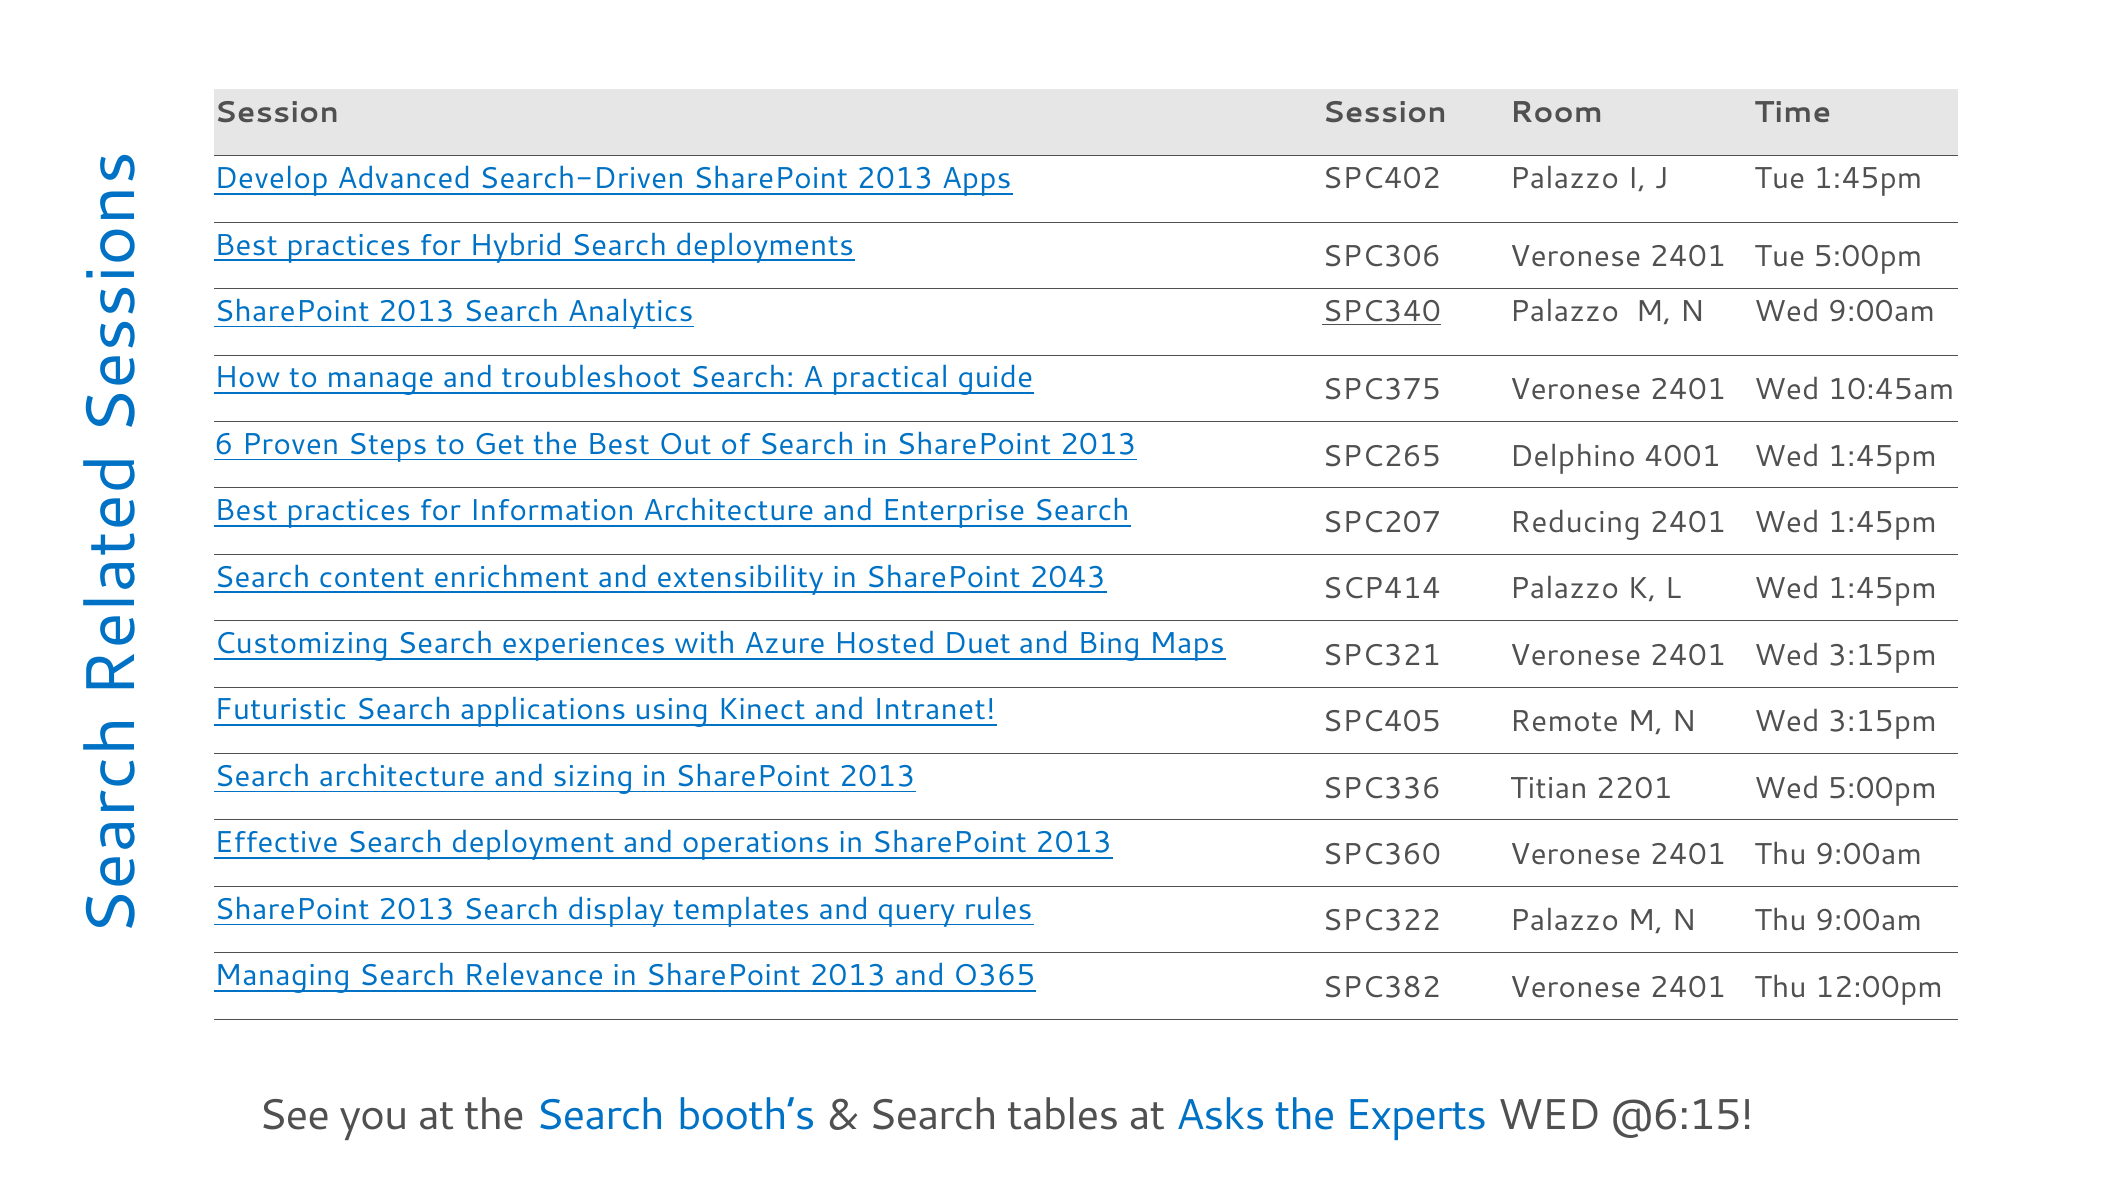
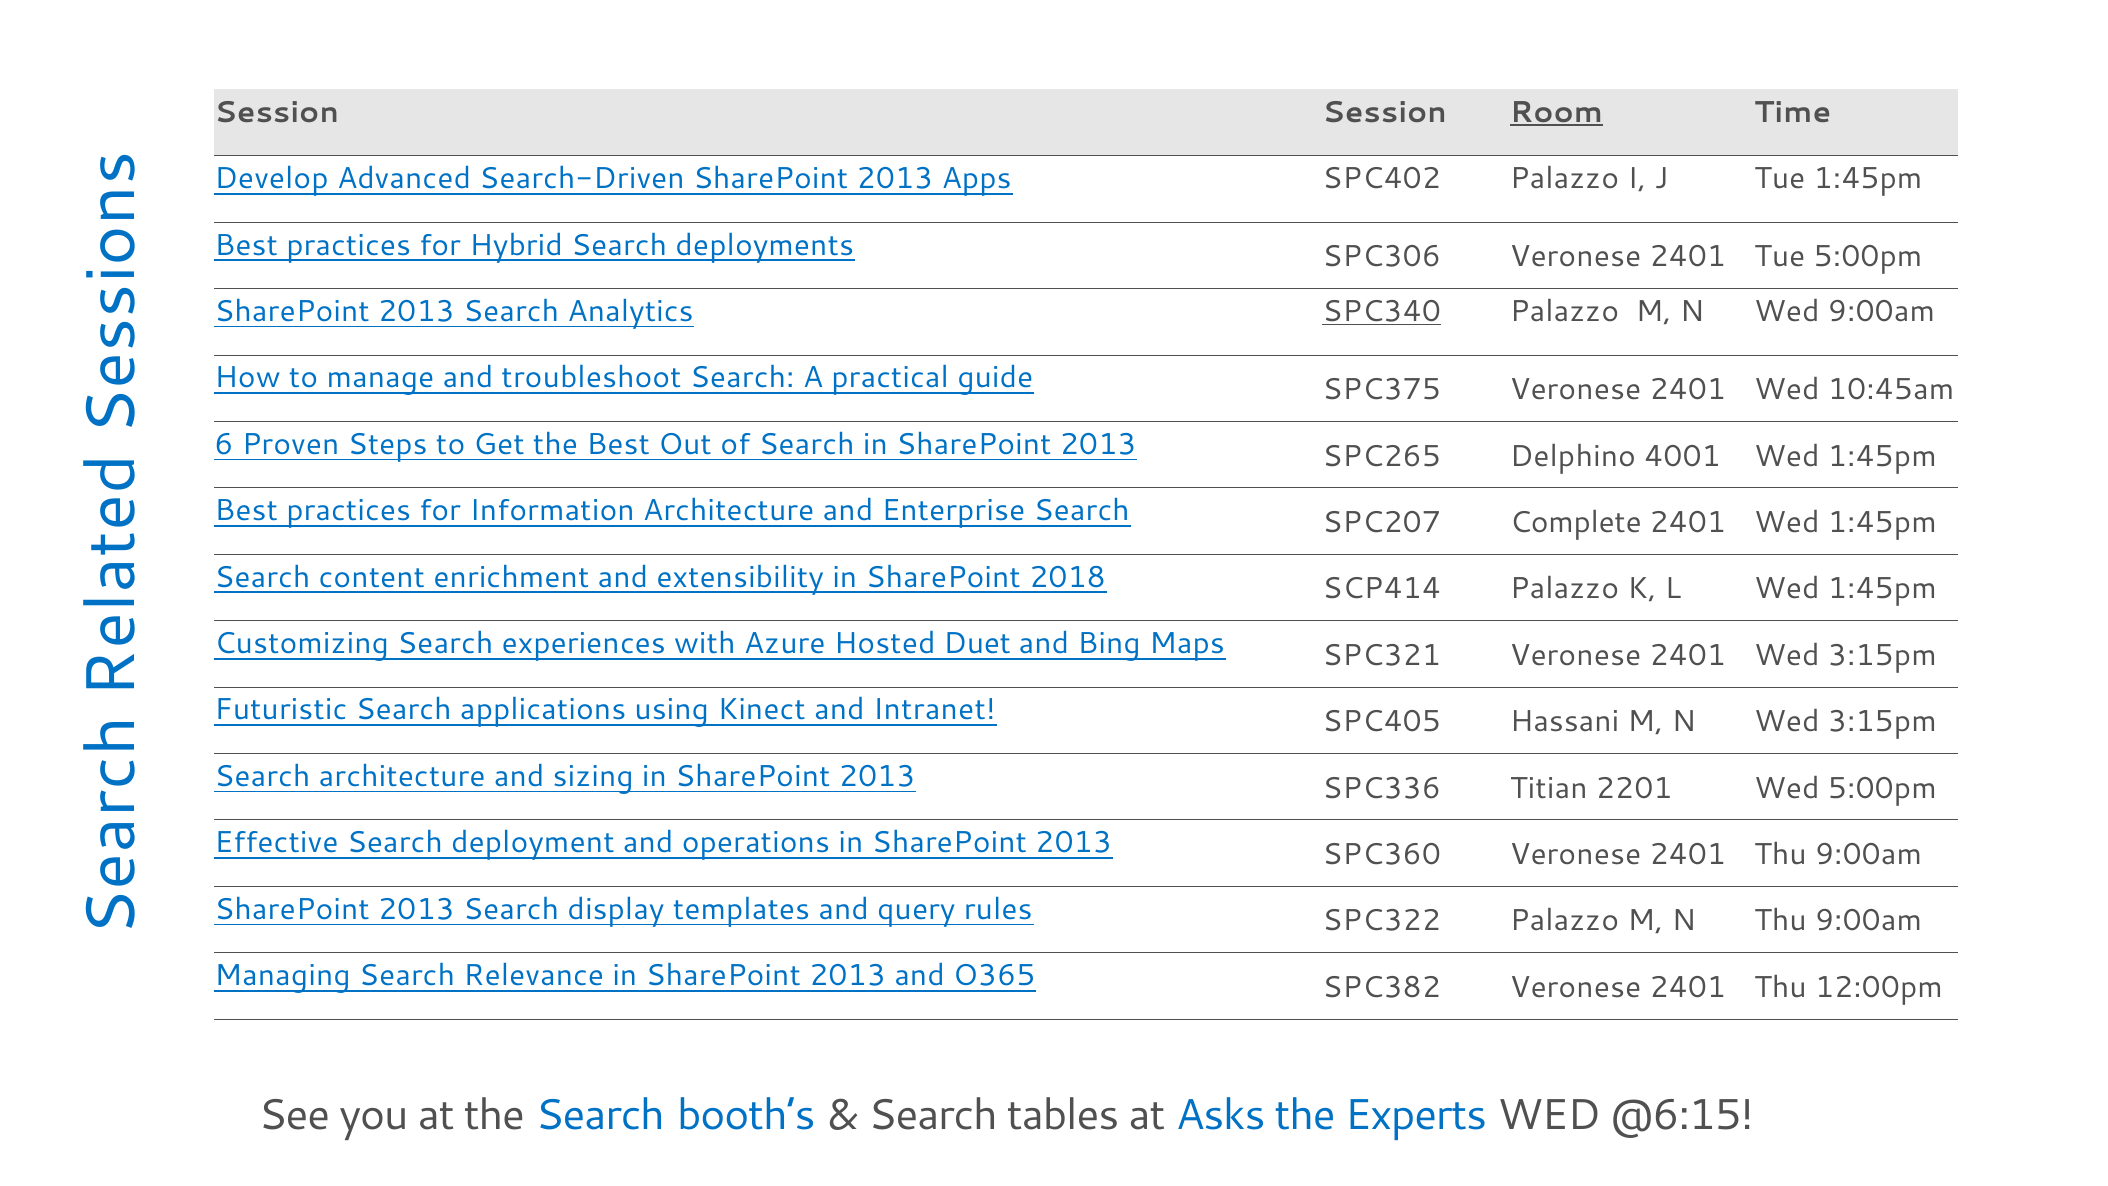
Room underline: none -> present
Reducing: Reducing -> Complete
2043: 2043 -> 2018
Remote: Remote -> Hassani
